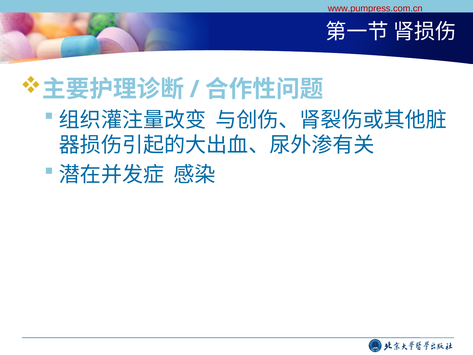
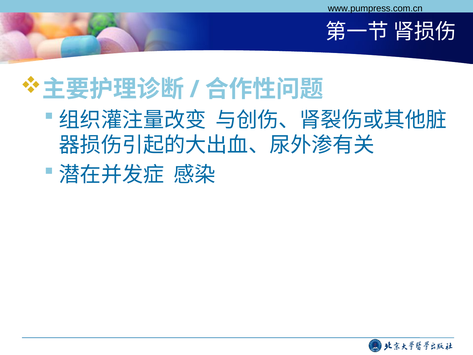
www.pumpress.com.cn colour: red -> black
